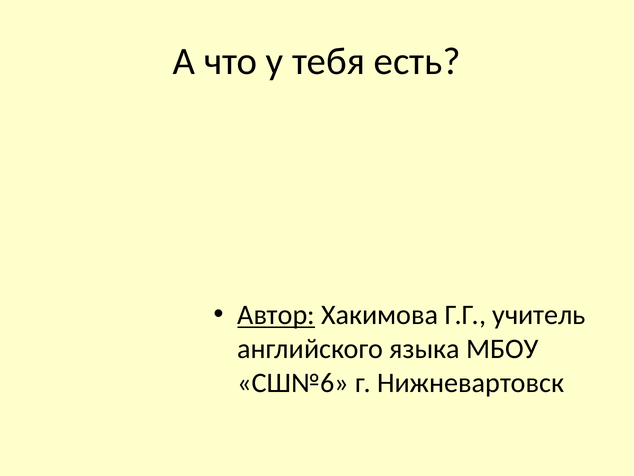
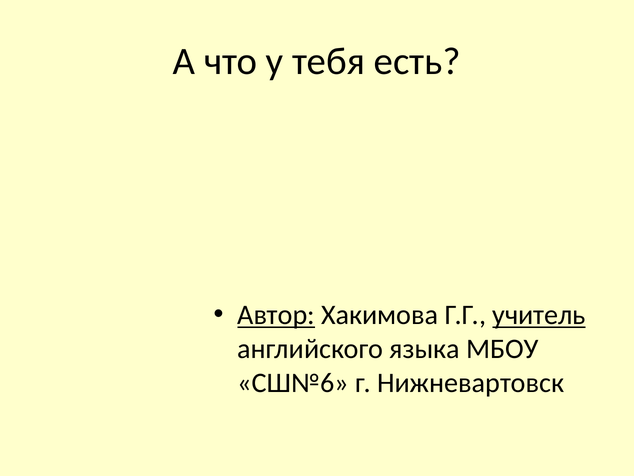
учитель underline: none -> present
